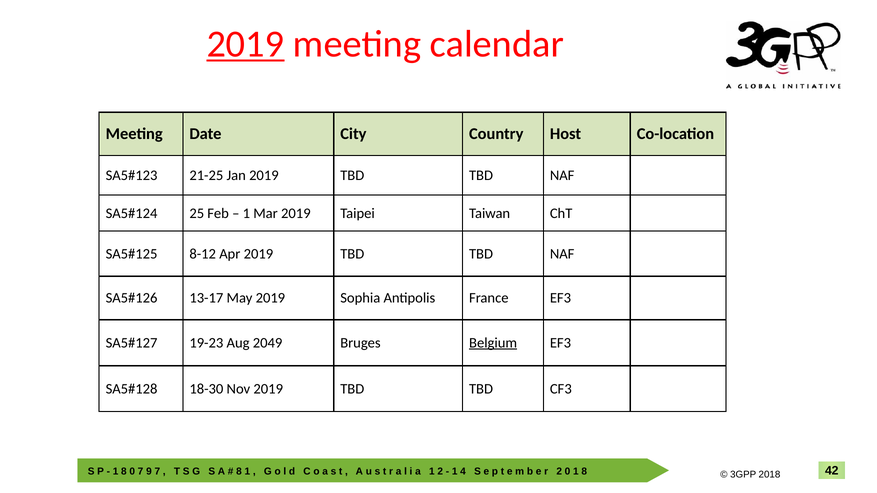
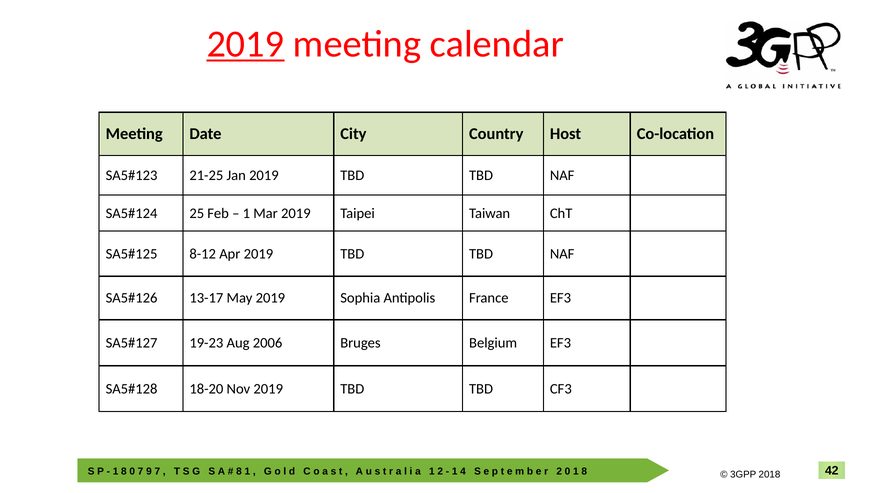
2049: 2049 -> 2006
Belgium underline: present -> none
18-30: 18-30 -> 18-20
